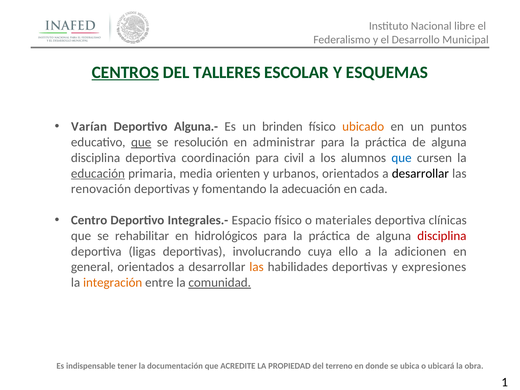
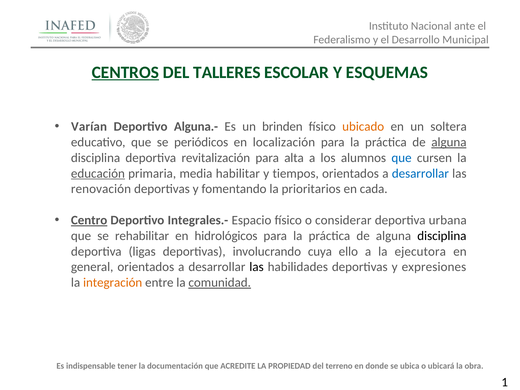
libre: libre -> ante
puntos: puntos -> soltera
que at (141, 142) underline: present -> none
resolución: resolución -> periódicos
administrar: administrar -> localización
alguna at (449, 142) underline: none -> present
coordinación: coordinación -> revitalización
civil: civil -> alta
orienten: orienten -> habilitar
urbanos: urbanos -> tiempos
desarrollar at (420, 173) colour: black -> blue
adecuación: adecuación -> prioritarios
Centro underline: none -> present
materiales: materiales -> considerar
clínicas: clínicas -> urbana
disciplina at (442, 236) colour: red -> black
adicionen: adicionen -> ejecutora
las at (257, 267) colour: orange -> black
